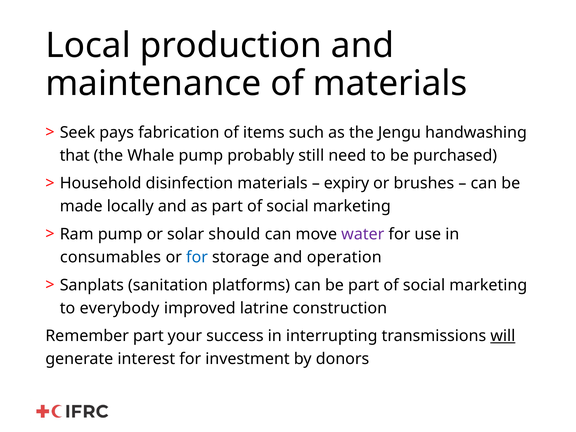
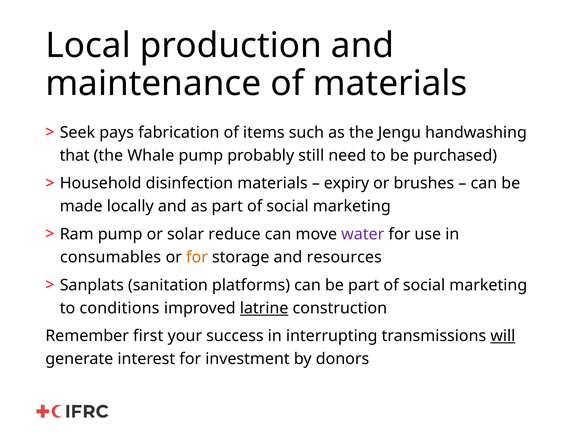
should: should -> reduce
for at (197, 257) colour: blue -> orange
operation: operation -> resources
everybody: everybody -> conditions
latrine underline: none -> present
Remember part: part -> first
